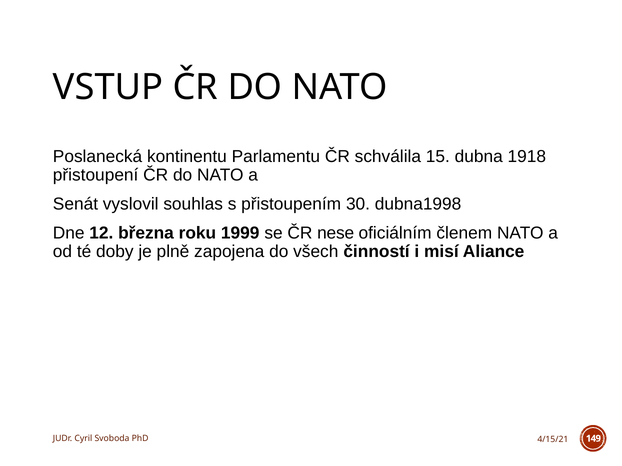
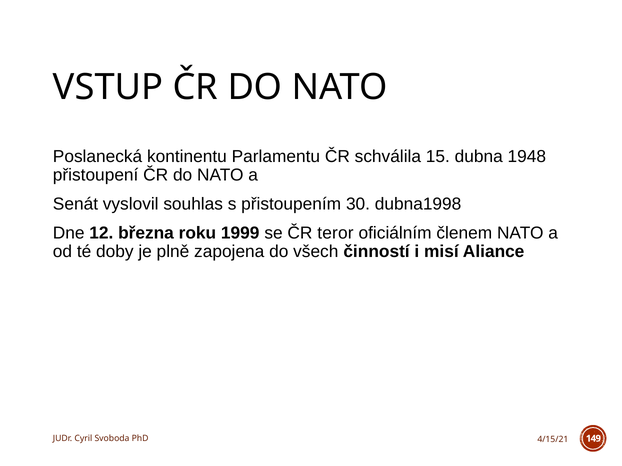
1918: 1918 -> 1948
nese: nese -> teror
